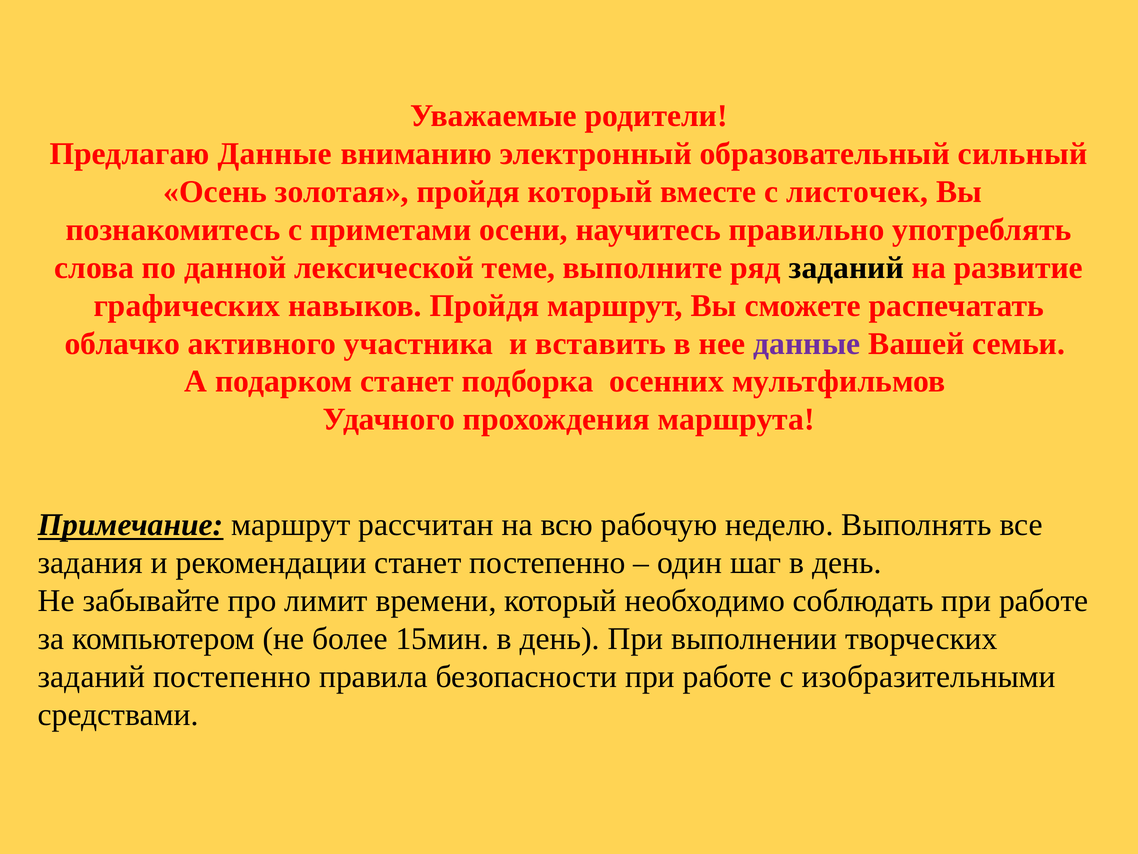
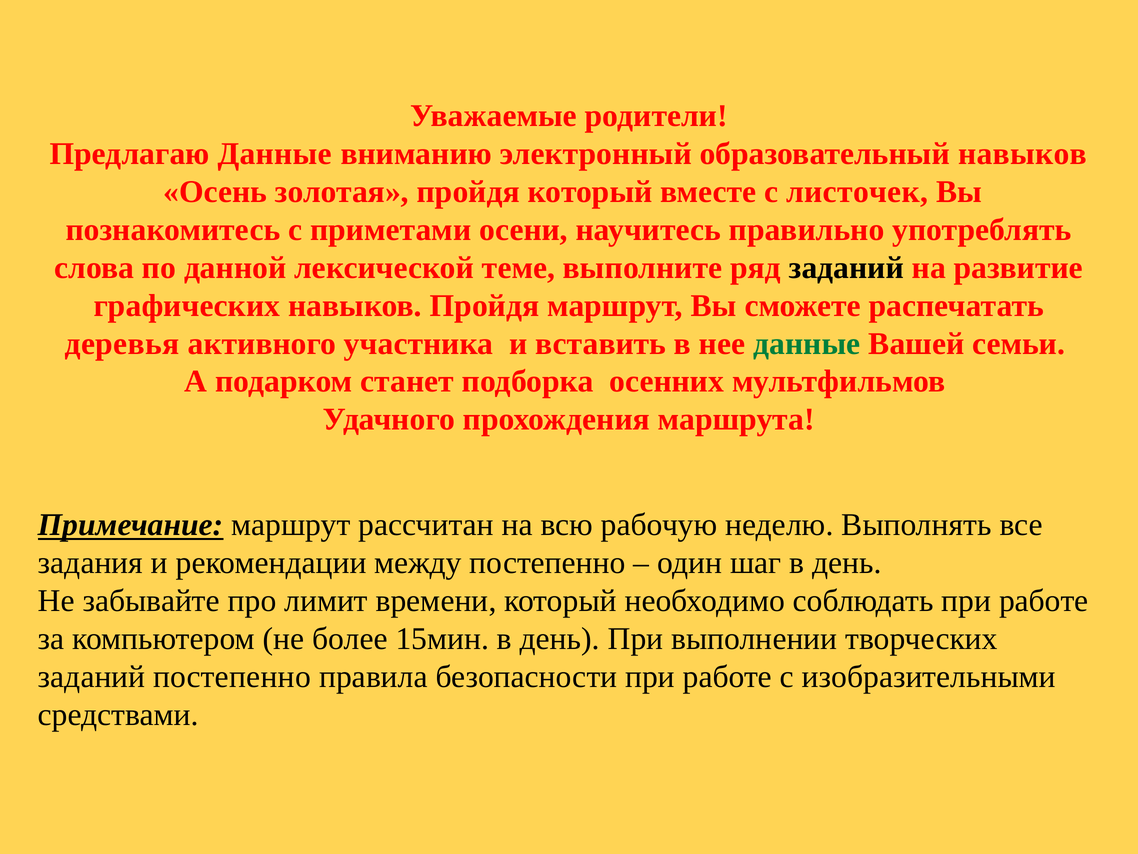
образовательный сильный: сильный -> навыков
облачко: облачко -> деревья
данные at (807, 343) colour: purple -> green
рекомендации станет: станет -> между
